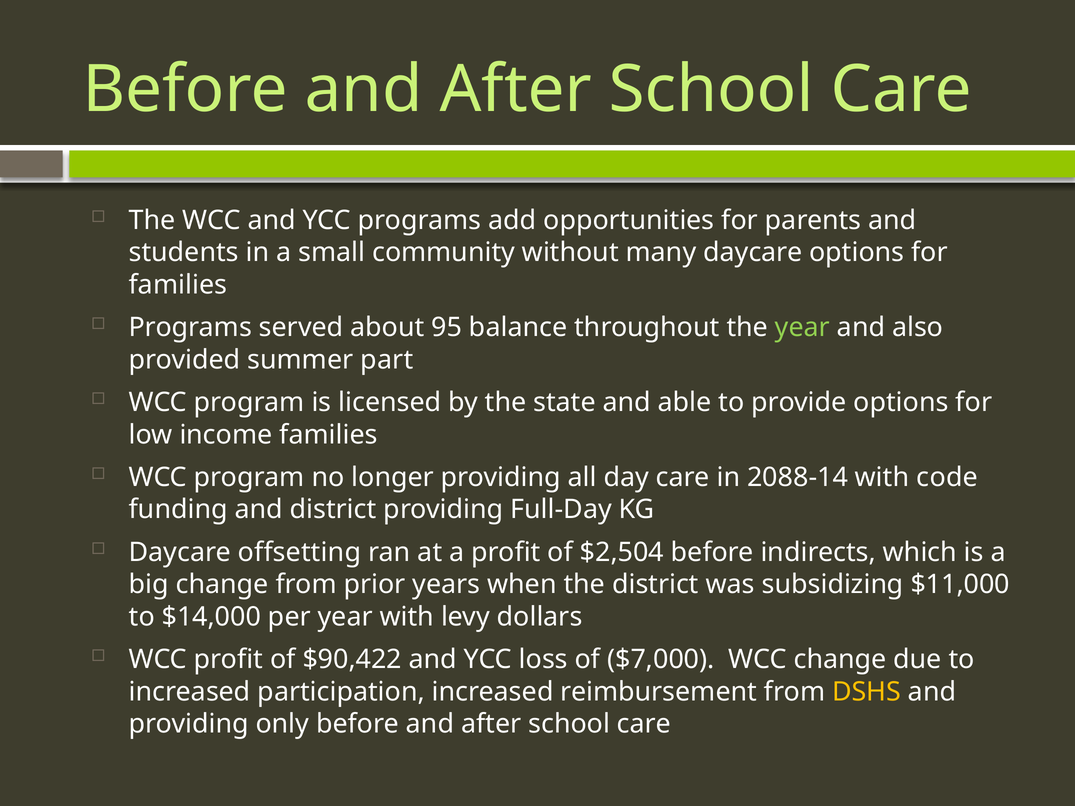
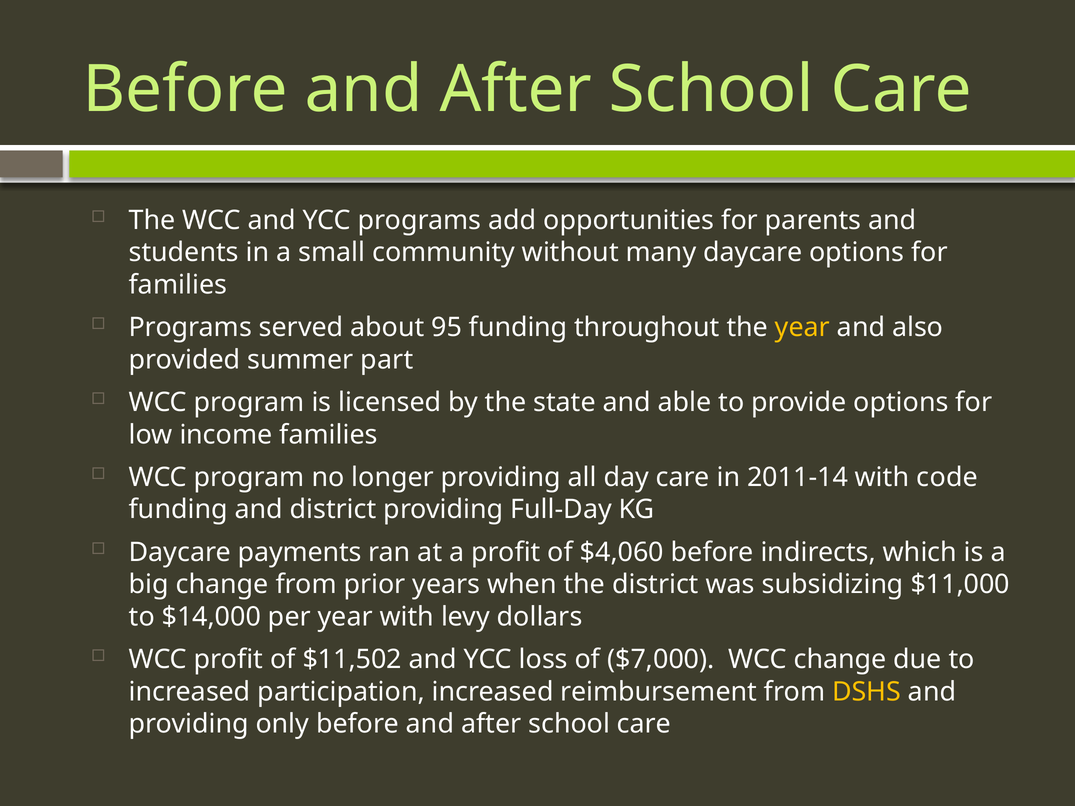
95 balance: balance -> funding
year at (802, 328) colour: light green -> yellow
2088-14: 2088-14 -> 2011-14
offsetting: offsetting -> payments
$2,504: $2,504 -> $4,060
$90,422: $90,422 -> $11,502
